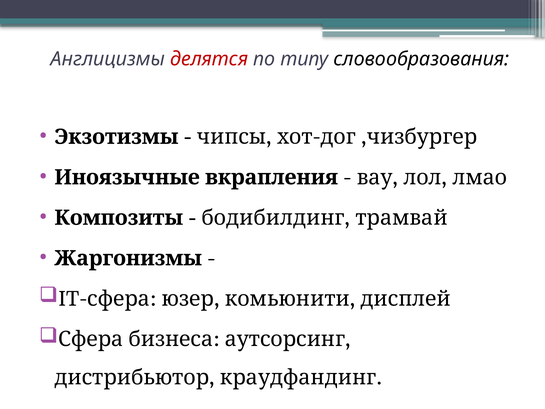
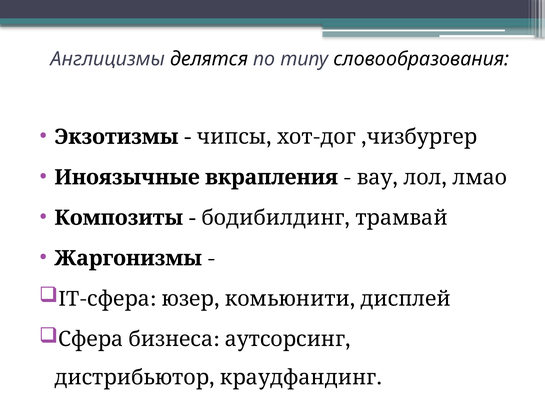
делятся colour: red -> black
